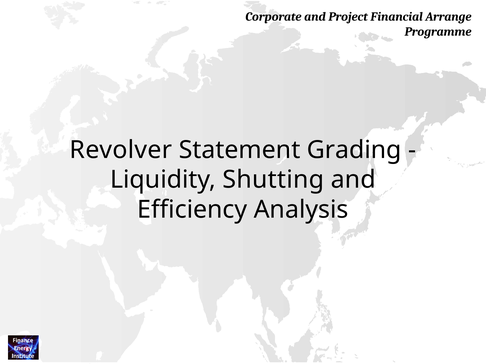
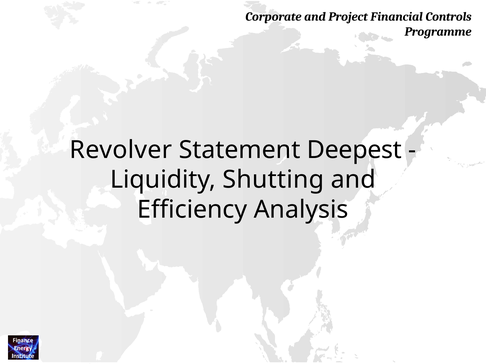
Arrange: Arrange -> Controls
Grading: Grading -> Deepest
